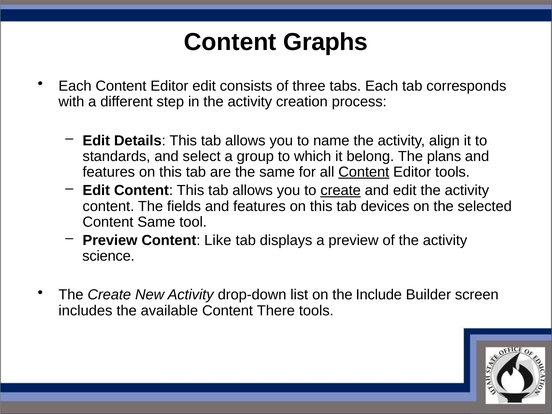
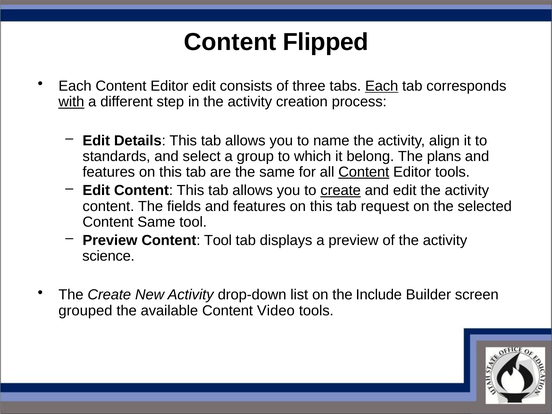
Graphs: Graphs -> Flipped
Each at (382, 86) underline: none -> present
with underline: none -> present
devices: devices -> request
Content Like: Like -> Tool
includes: includes -> grouped
There: There -> Video
